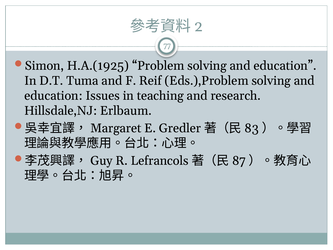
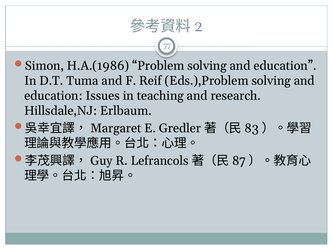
H.A.(1925: H.A.(1925 -> H.A.(1986
